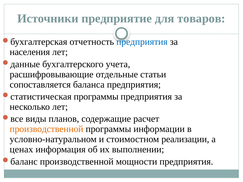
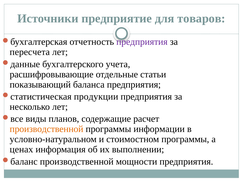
предприятия at (142, 42) colour: blue -> purple
населения: населения -> пересчета
сопоставляется: сопоставляется -> показывающий
программы at (96, 97): программы -> продукции
стоимостном реализации: реализации -> программы
